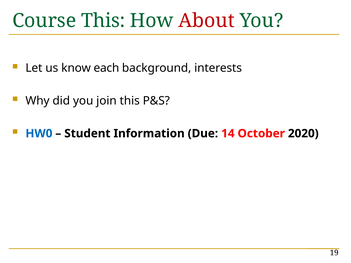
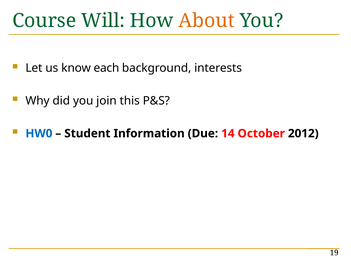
Course This: This -> Will
About colour: red -> orange
2020: 2020 -> 2012
